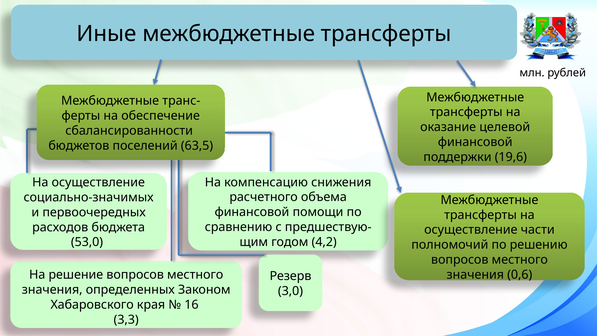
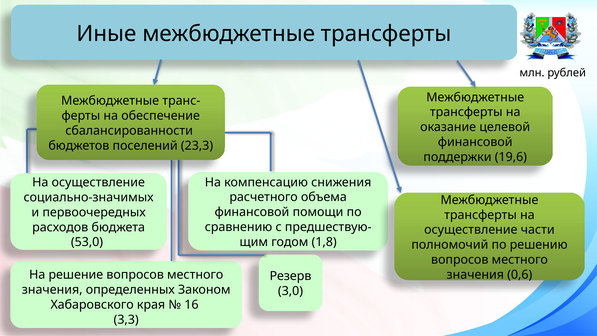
63,5: 63,5 -> 23,3
4,2: 4,2 -> 1,8
